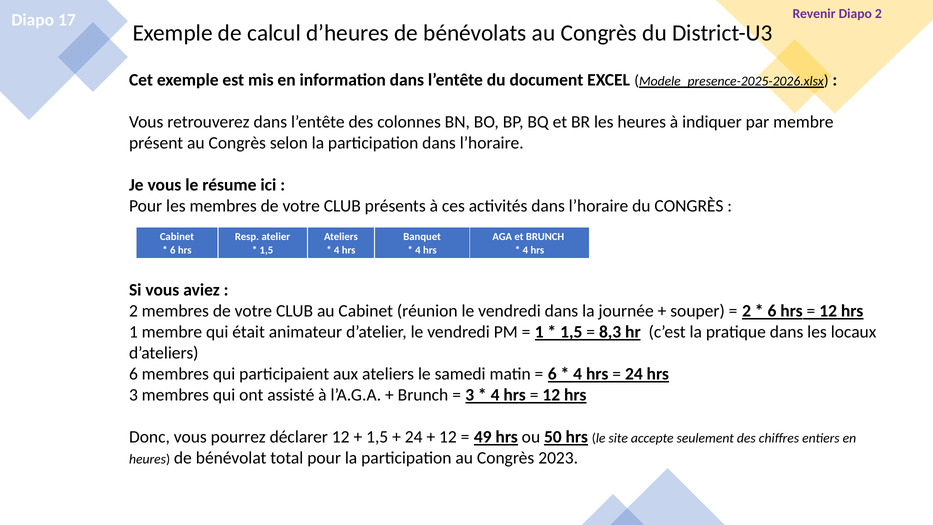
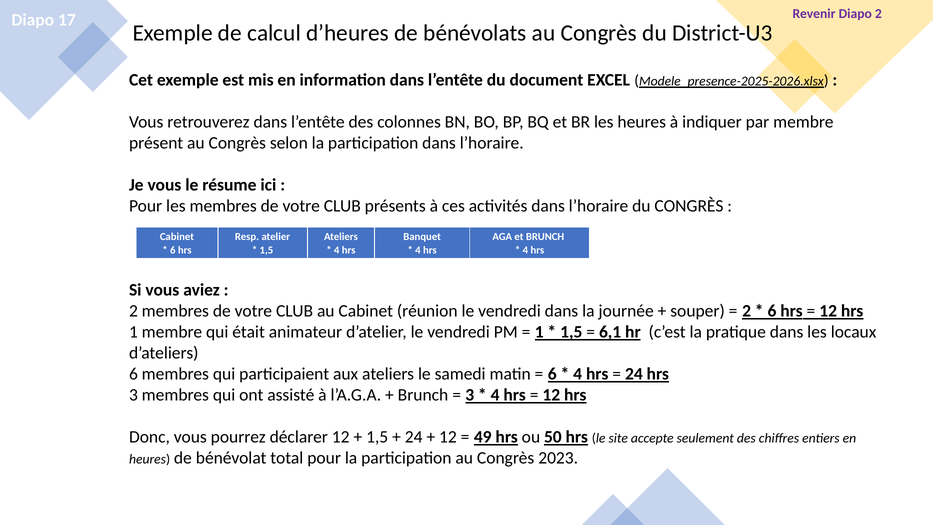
8,3: 8,3 -> 6,1
